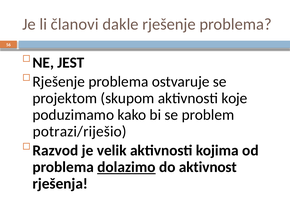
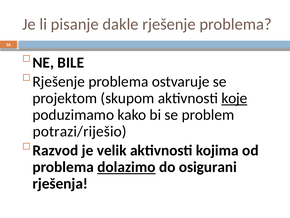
članovi: članovi -> pisanje
JEST: JEST -> BILE
koje underline: none -> present
aktivnost: aktivnost -> osigurani
